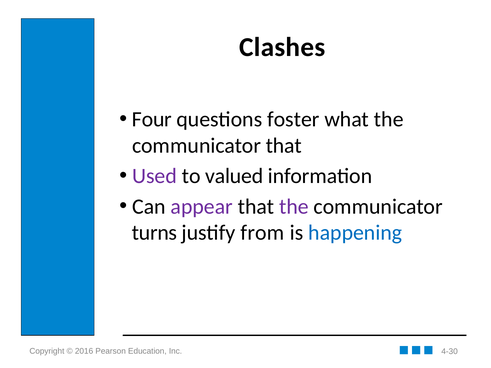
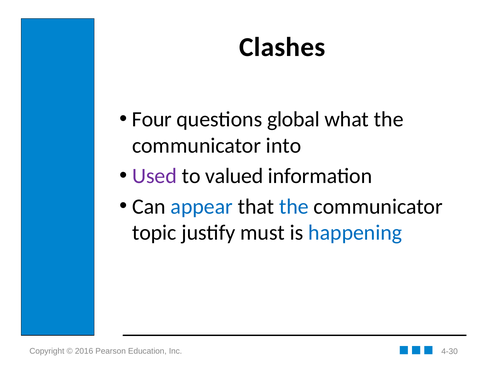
foster: foster -> global
communicator that: that -> into
appear colour: purple -> blue
the at (294, 207) colour: purple -> blue
turns: turns -> topic
from: from -> must
